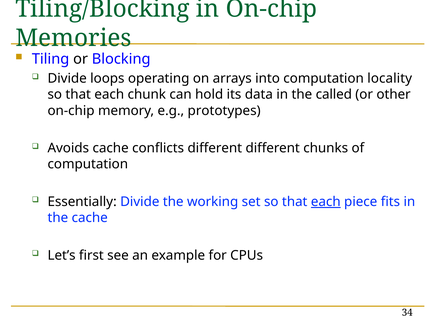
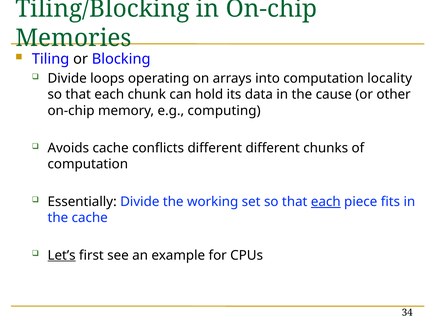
called: called -> cause
prototypes: prototypes -> computing
Let’s underline: none -> present
